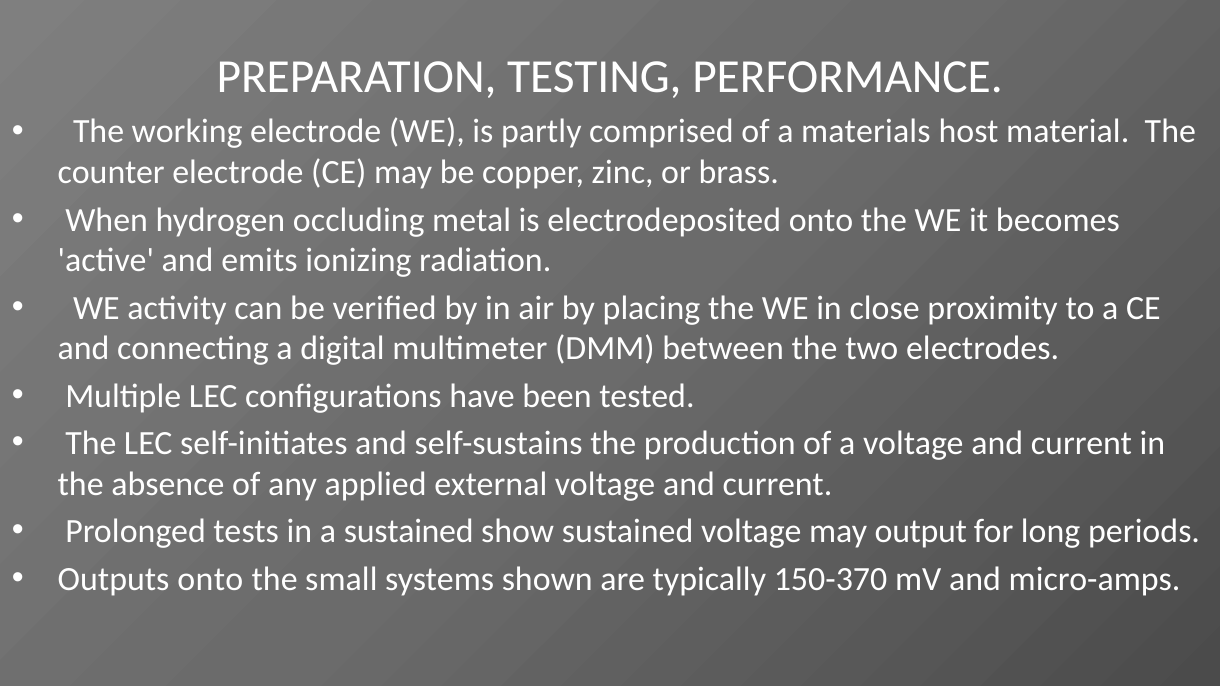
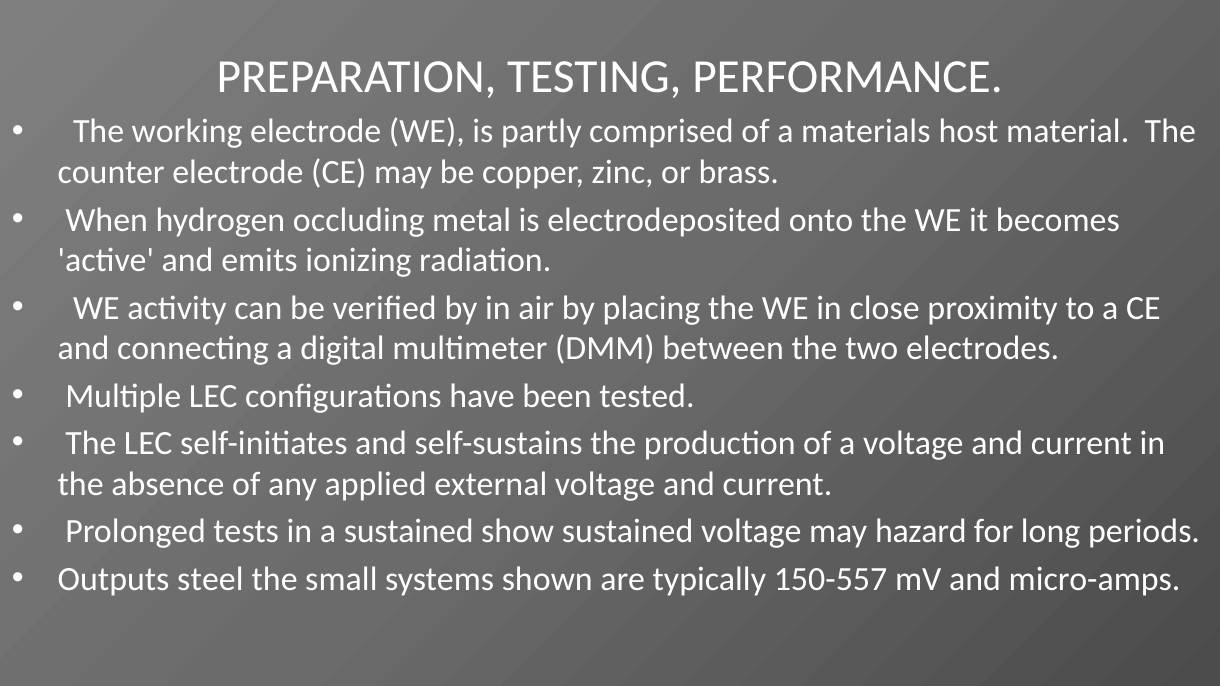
output: output -> hazard
Outputs onto: onto -> steel
150-370: 150-370 -> 150-557
